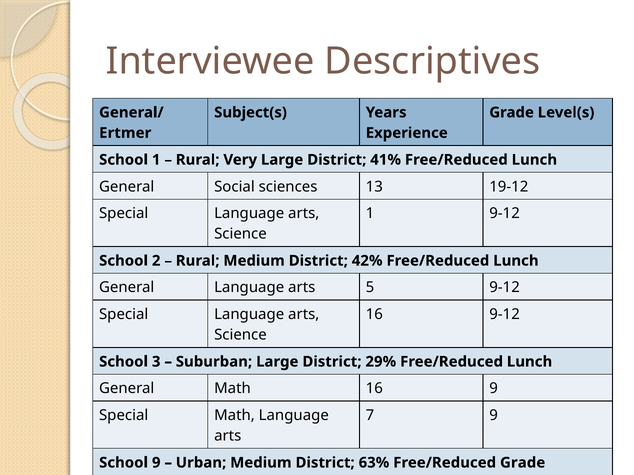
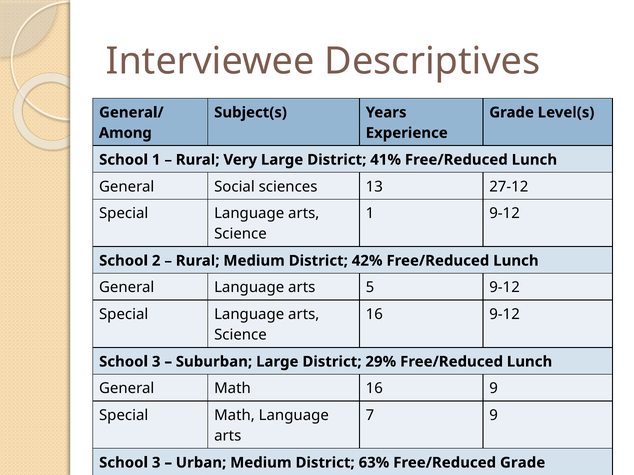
Ertmer: Ertmer -> Among
19-12: 19-12 -> 27-12
9 at (156, 463): 9 -> 3
